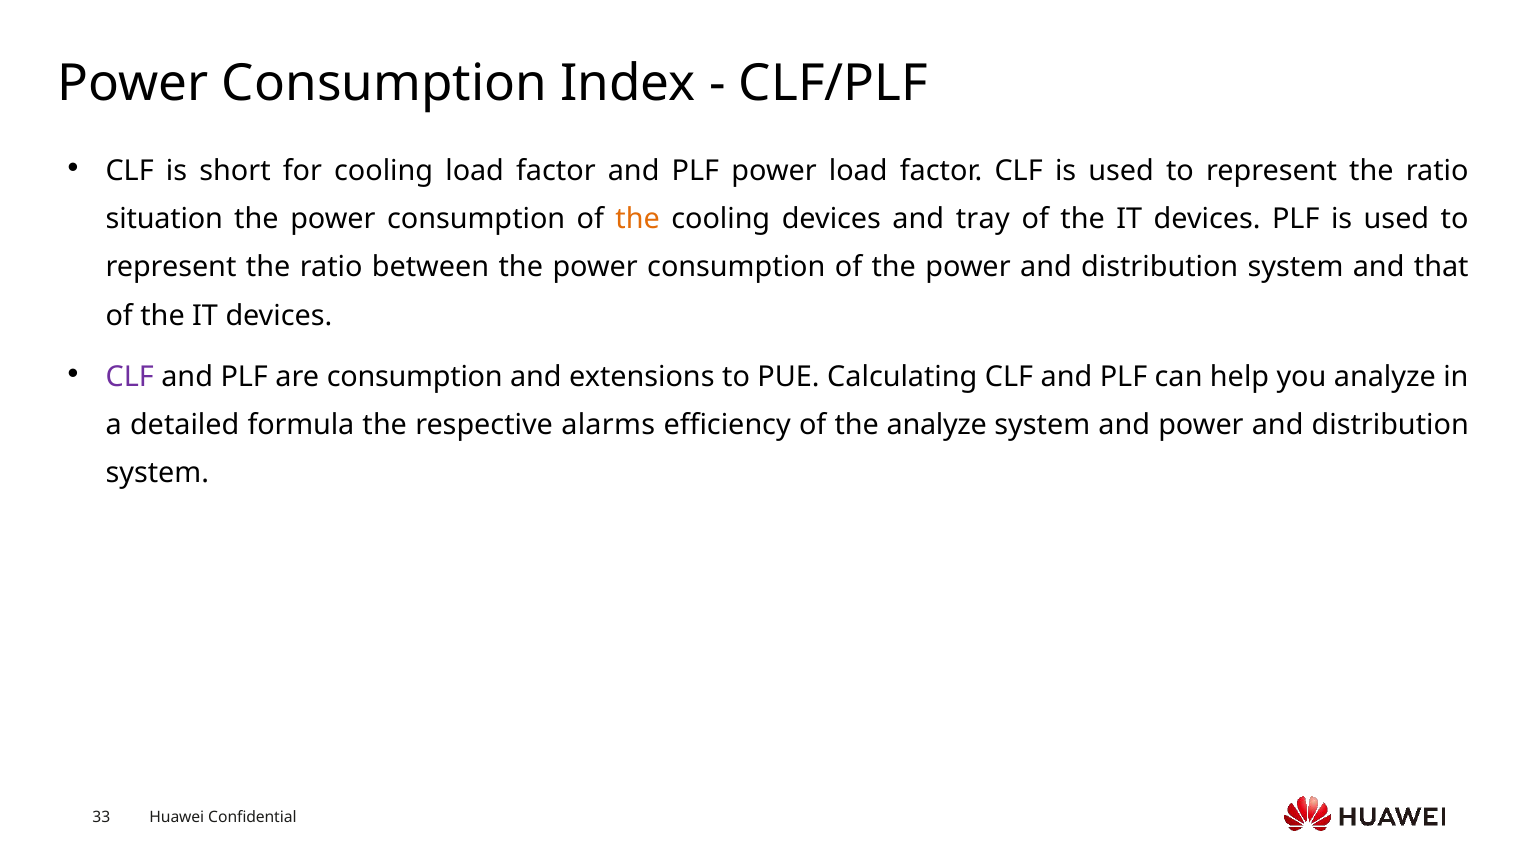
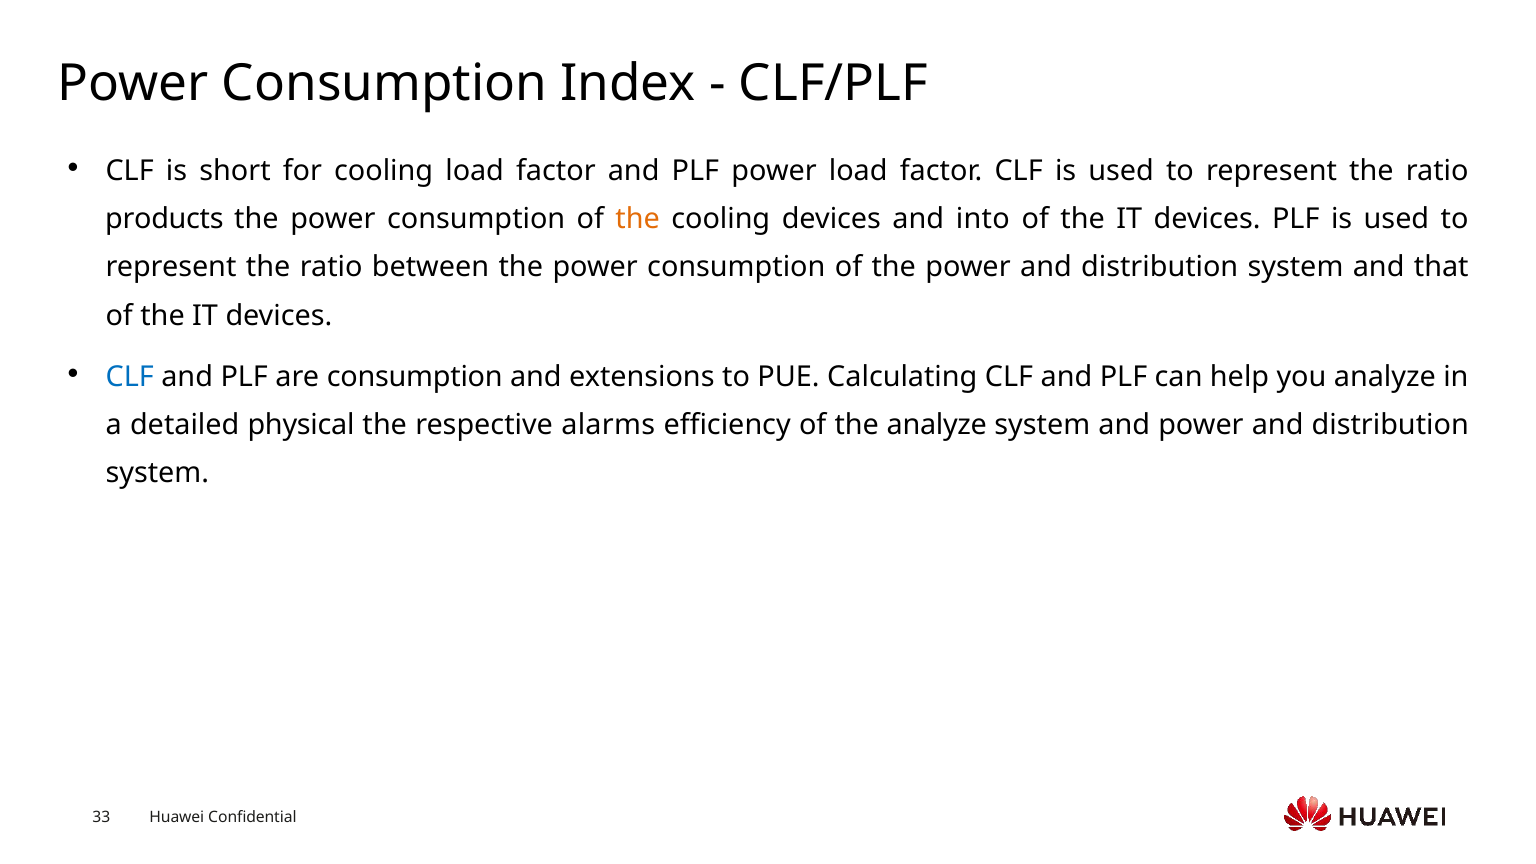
situation: situation -> products
tray: tray -> into
CLF at (130, 377) colour: purple -> blue
formula: formula -> physical
